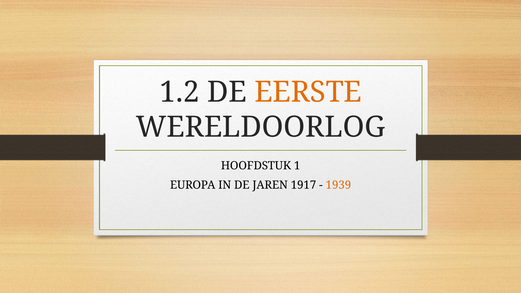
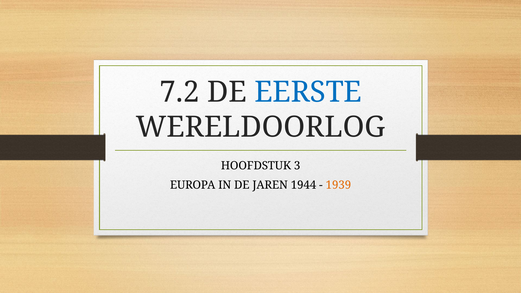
1.2: 1.2 -> 7.2
EERSTE colour: orange -> blue
1: 1 -> 3
1917: 1917 -> 1944
